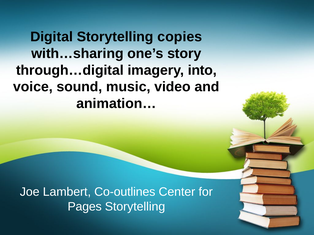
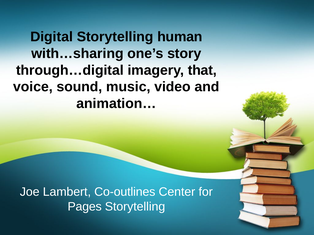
copies: copies -> human
into: into -> that
